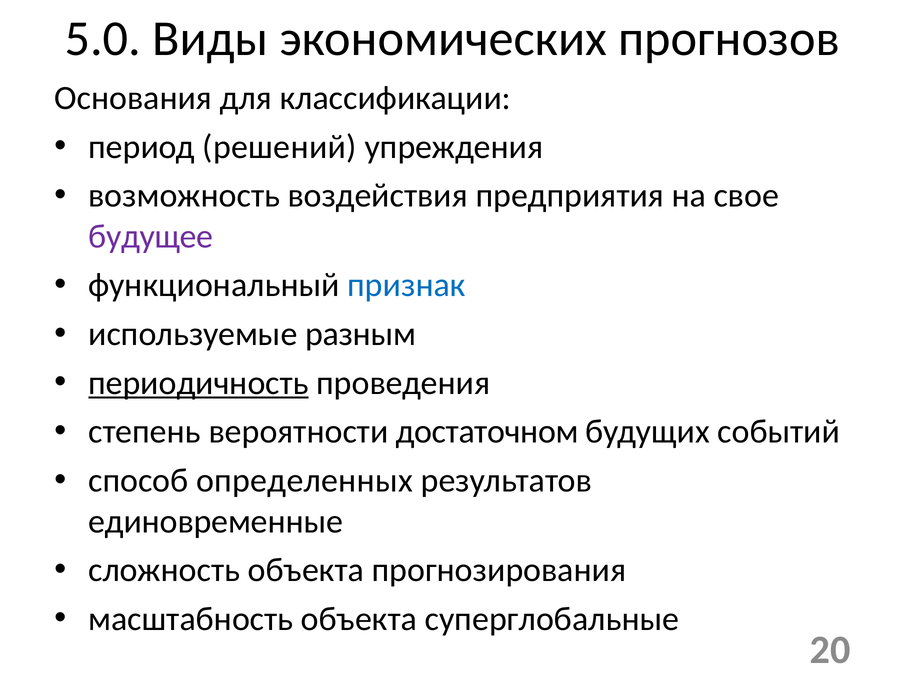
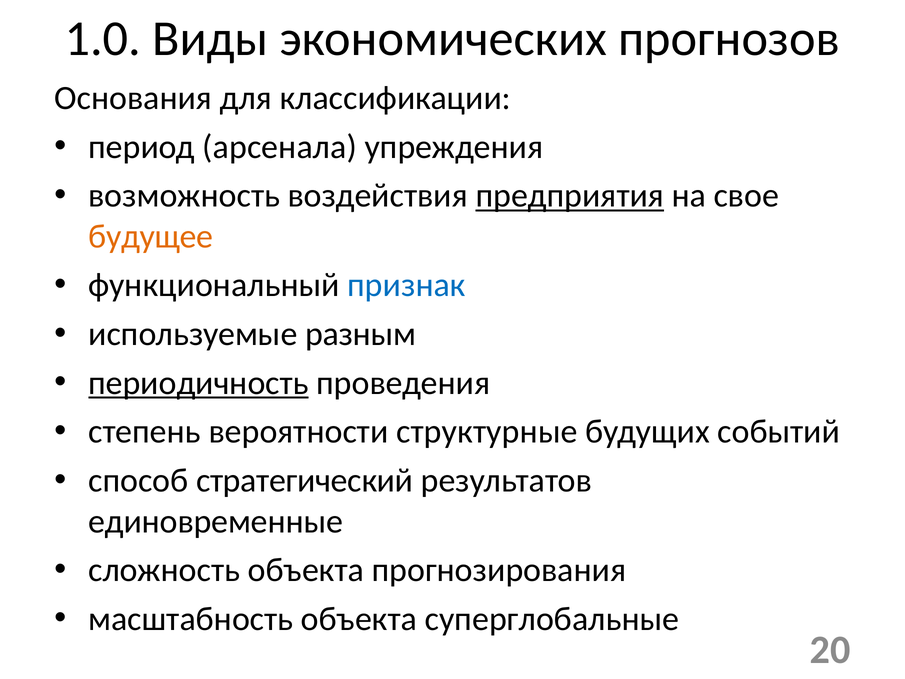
5.0: 5.0 -> 1.0
решений: решений -> арсенала
предприятия underline: none -> present
будущее colour: purple -> orange
достаточном: достаточном -> структурные
определенных: определенных -> стратегический
